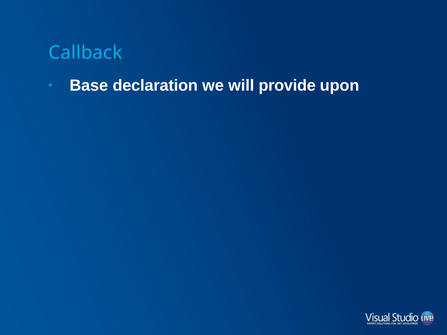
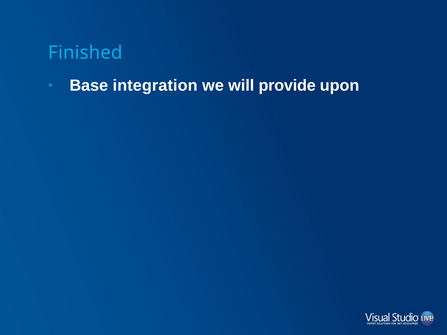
Callback: Callback -> Finished
declaration: declaration -> integration
